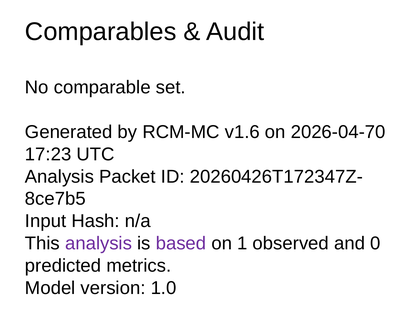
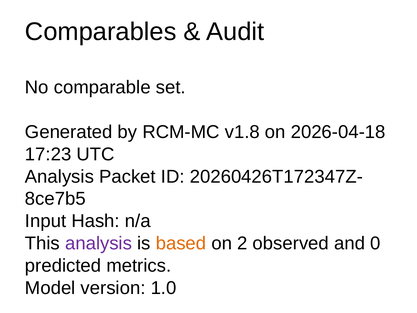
v1.6: v1.6 -> v1.8
2026-04-70: 2026-04-70 -> 2026-04-18
based colour: purple -> orange
1: 1 -> 2
